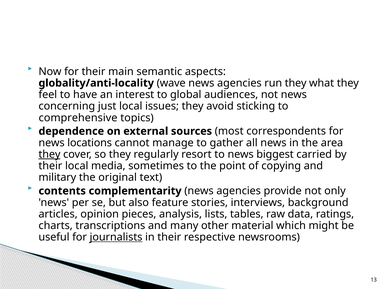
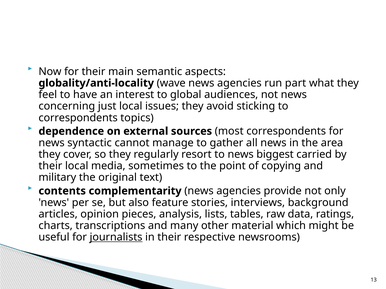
run they: they -> part
comprehensive at (78, 118): comprehensive -> correspondents
locations: locations -> syntactic
they at (49, 155) underline: present -> none
